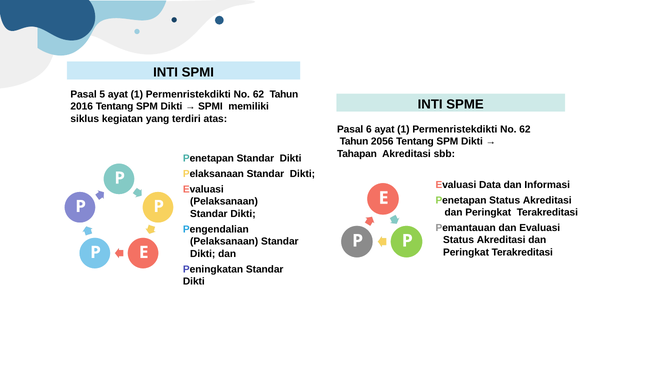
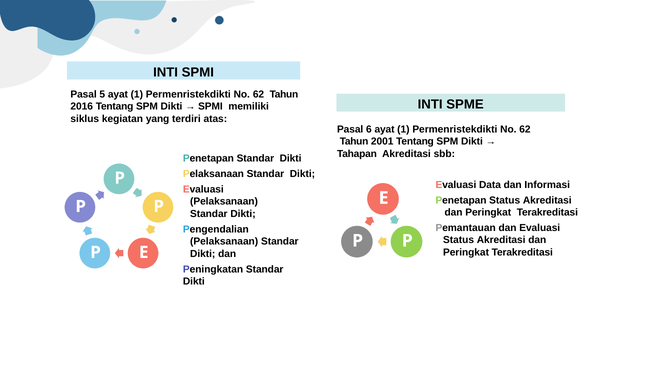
2056: 2056 -> 2001
